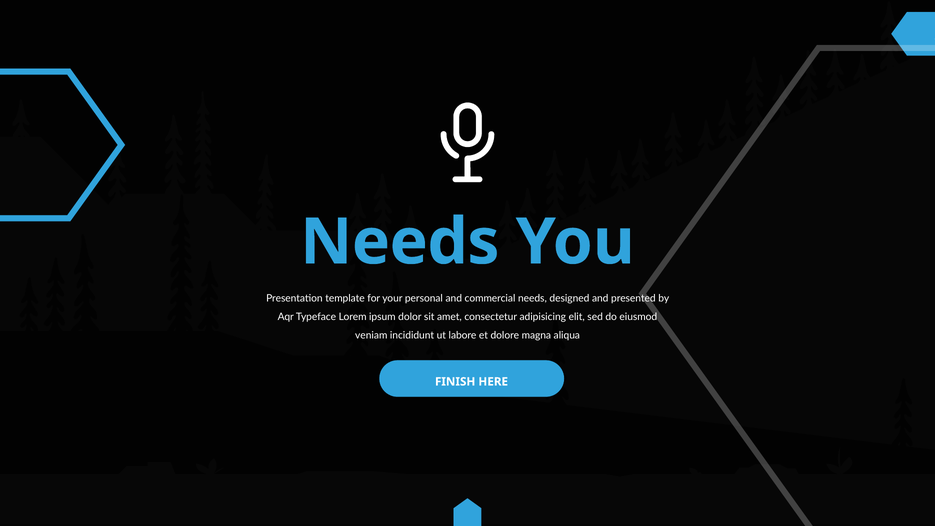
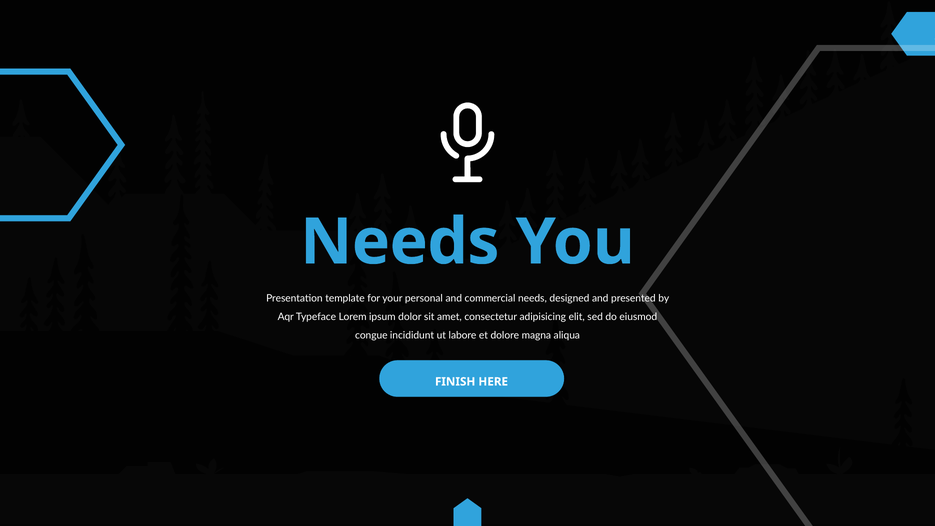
veniam: veniam -> congue
